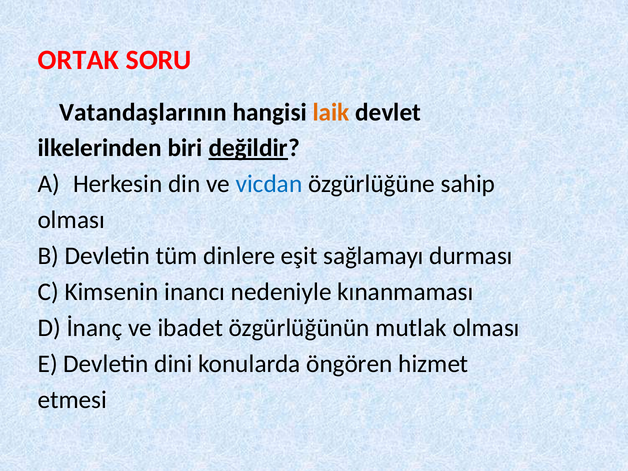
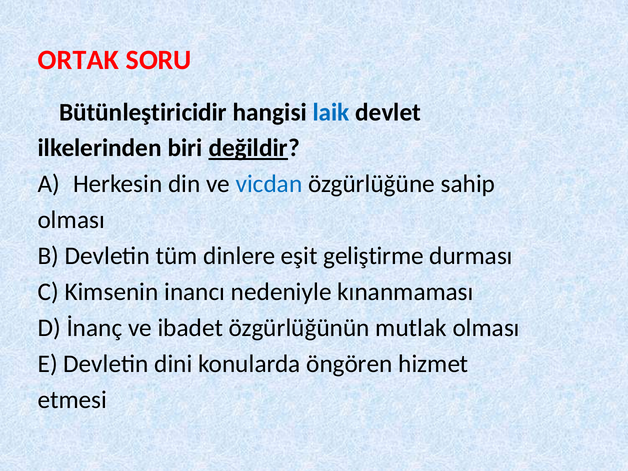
Vatandaşlarının: Vatandaşlarının -> Bütünleştiricidir
laik colour: orange -> blue
sağlamayı: sağlamayı -> geliştirme
